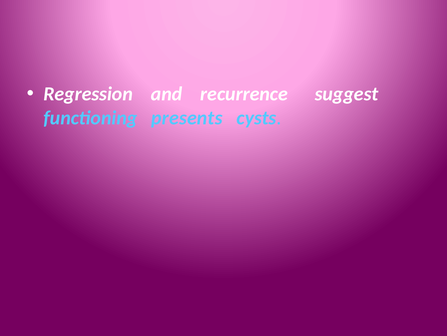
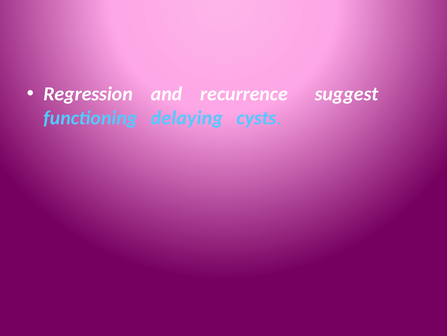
presents: presents -> delaying
